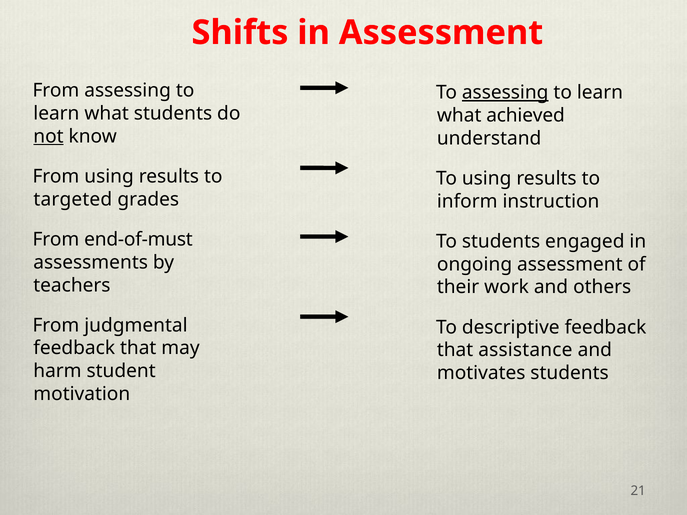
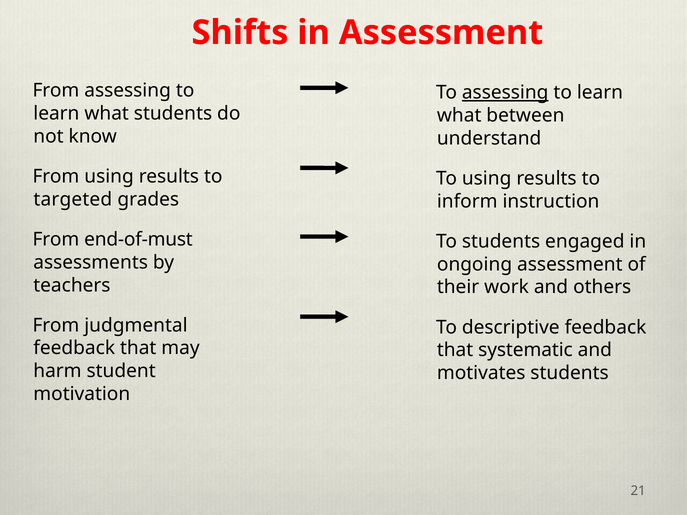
achieved: achieved -> between
not underline: present -> none
assistance: assistance -> systematic
